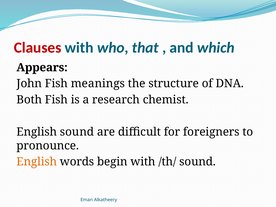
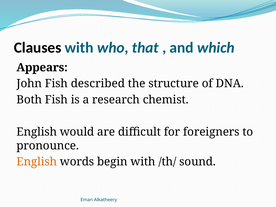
Clauses colour: red -> black
meanings: meanings -> described
English sound: sound -> would
